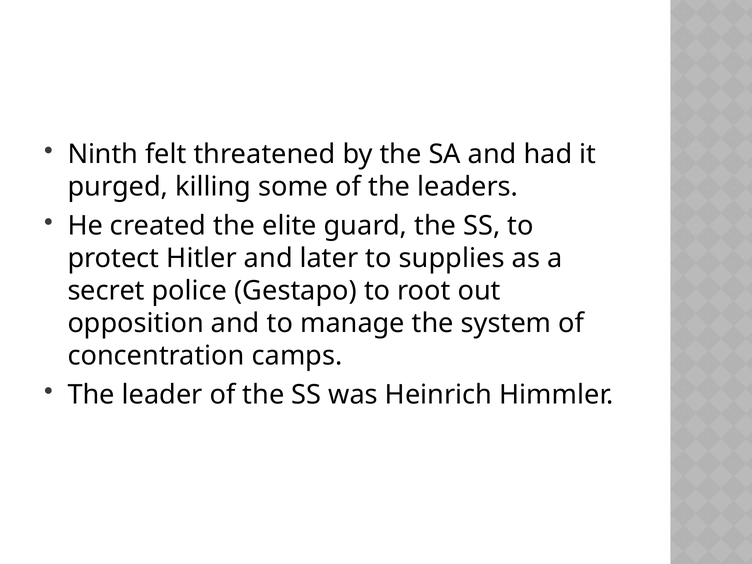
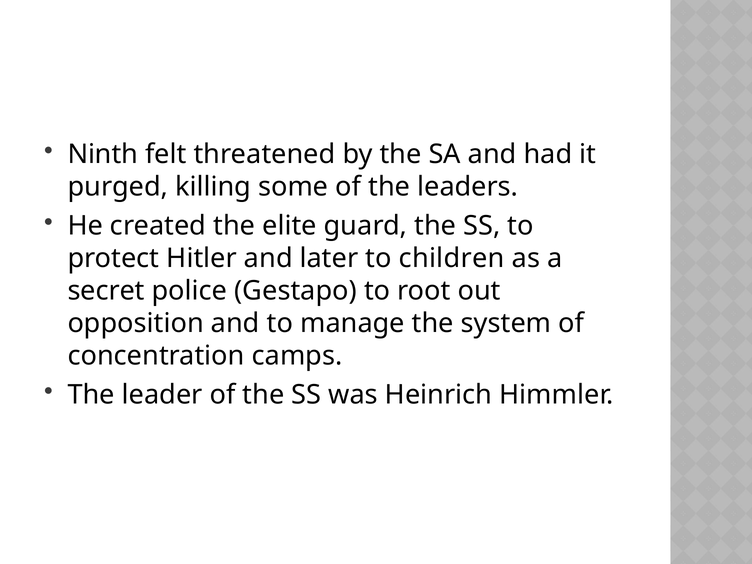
supplies: supplies -> children
